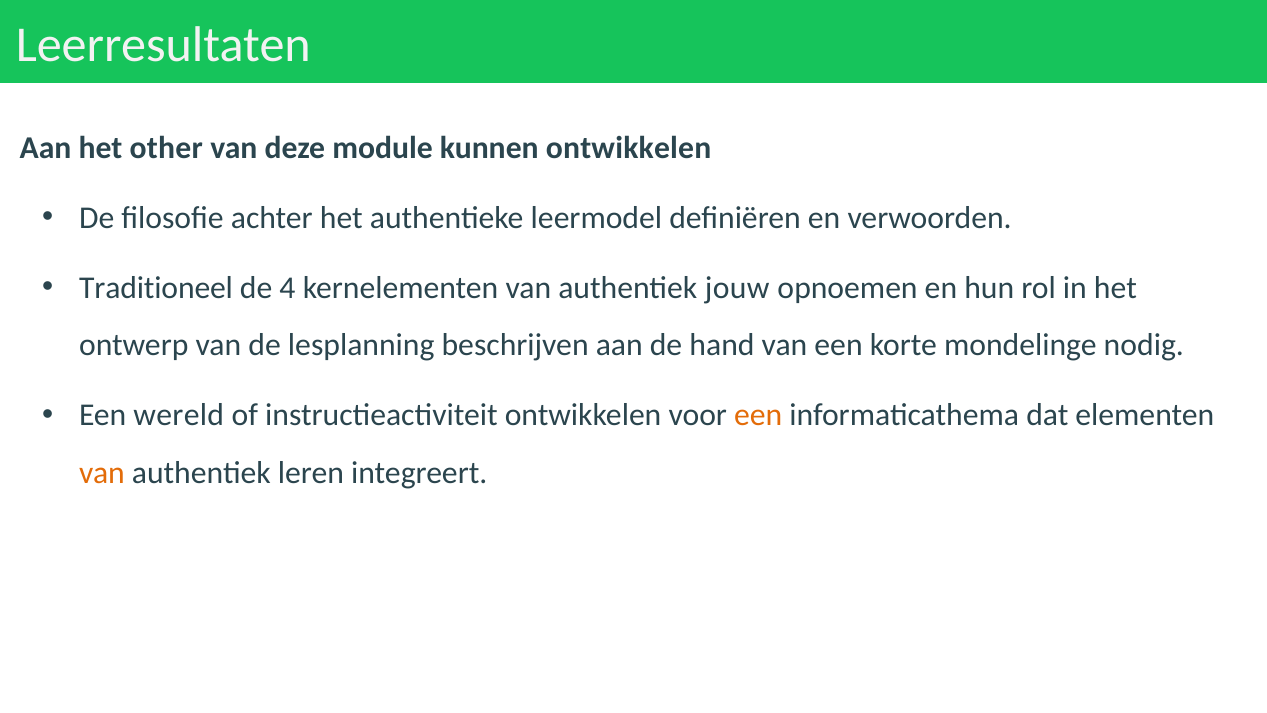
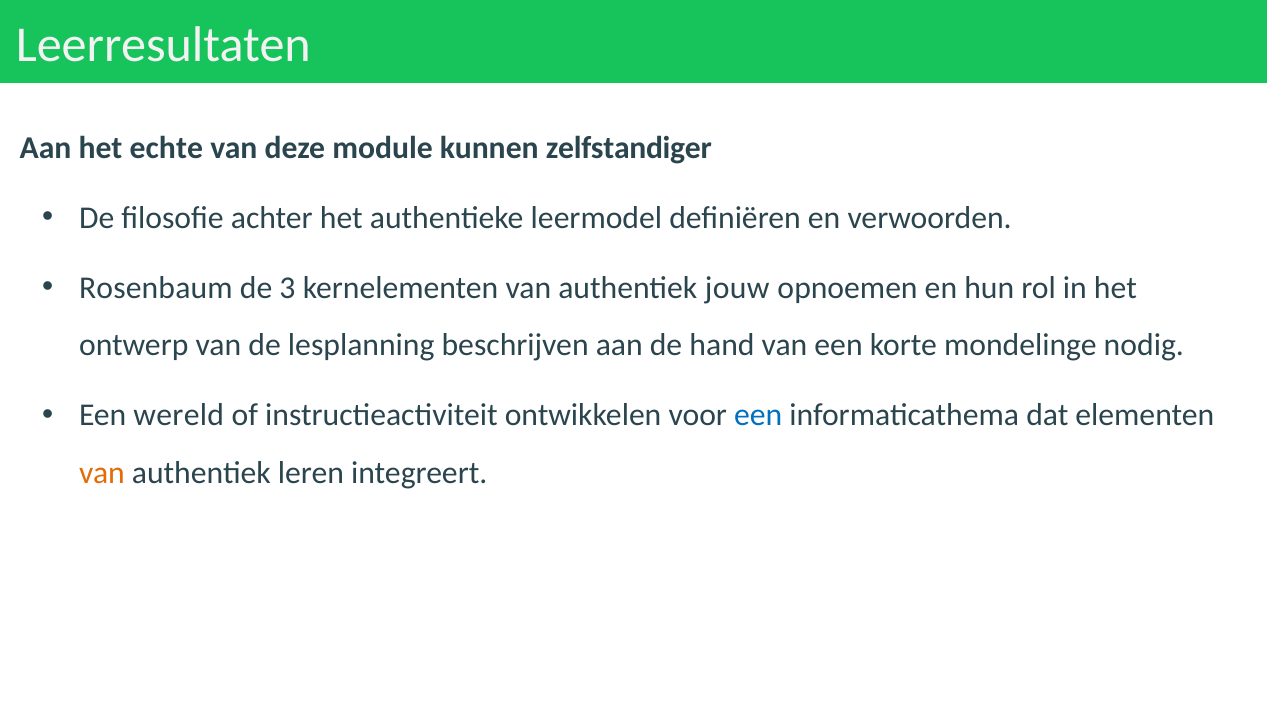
other: other -> echte
kunnen ontwikkelen: ontwikkelen -> zelfstandiger
Traditioneel: Traditioneel -> Rosenbaum
4: 4 -> 3
een at (758, 415) colour: orange -> blue
